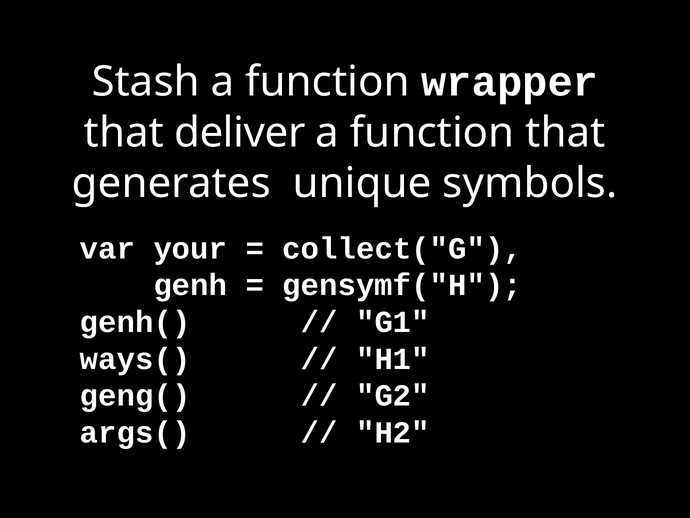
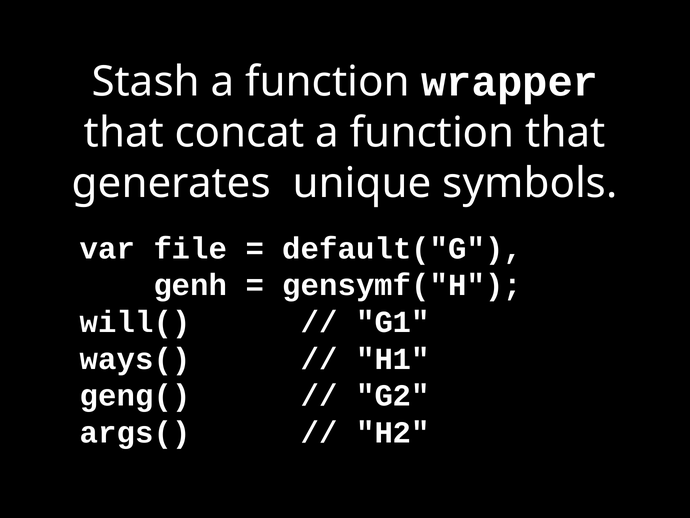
deliver: deliver -> concat
your: your -> file
collect("G: collect("G -> default("G
genh(: genh( -> will(
